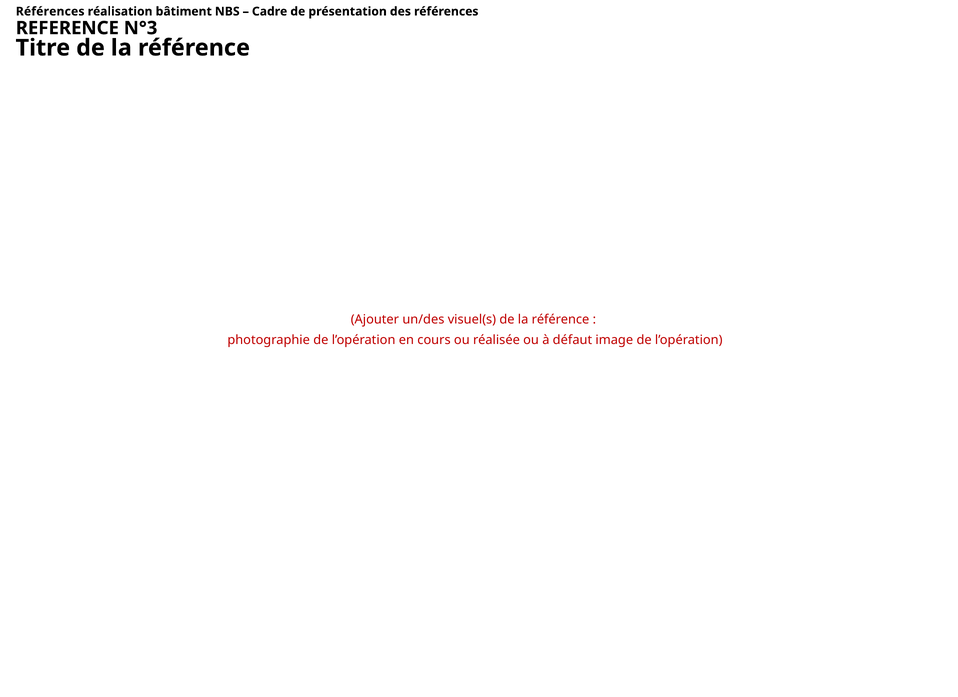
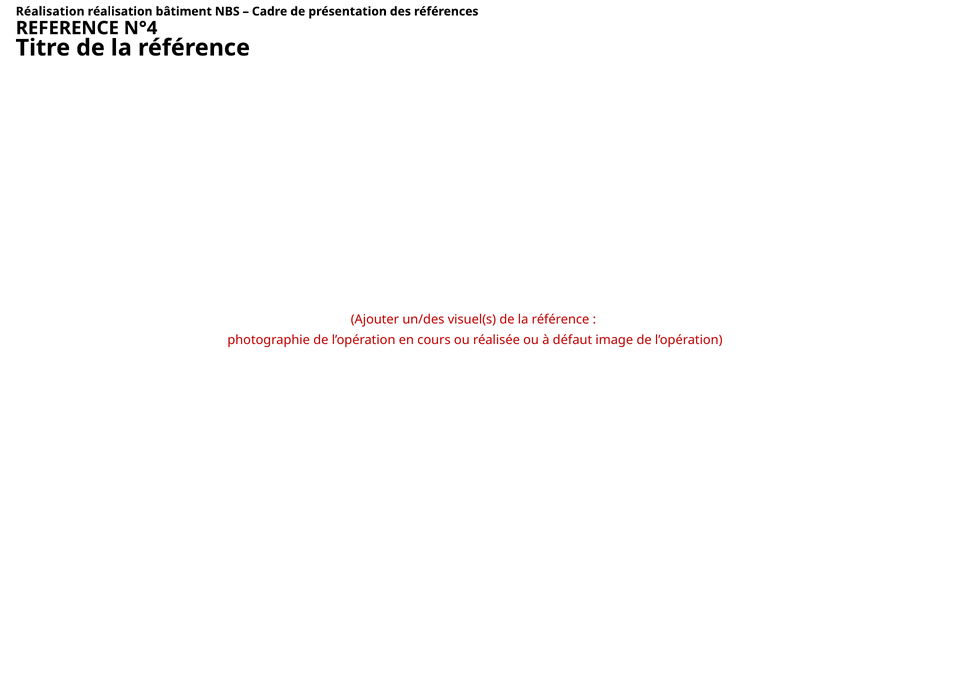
Références at (50, 11): Références -> Réalisation
N°3: N°3 -> N°4
